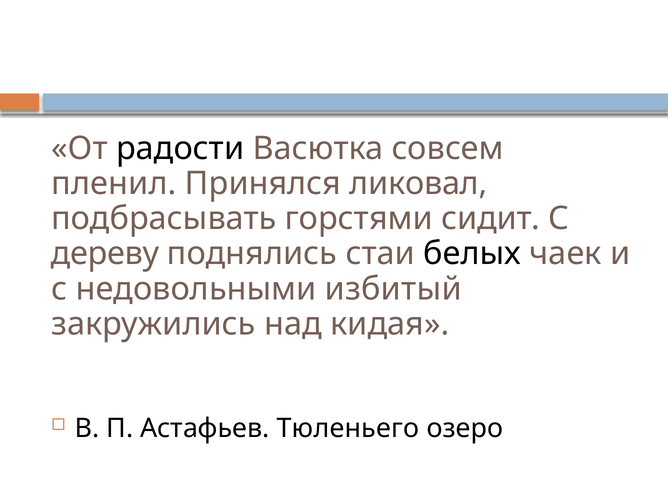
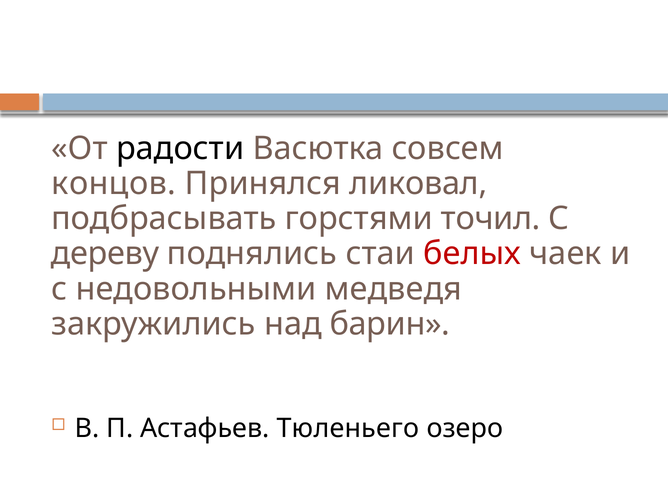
пленил: пленил -> концов
сидит: сидит -> точил
белых colour: black -> red
избитый: избитый -> медведя
кидая: кидая -> барин
